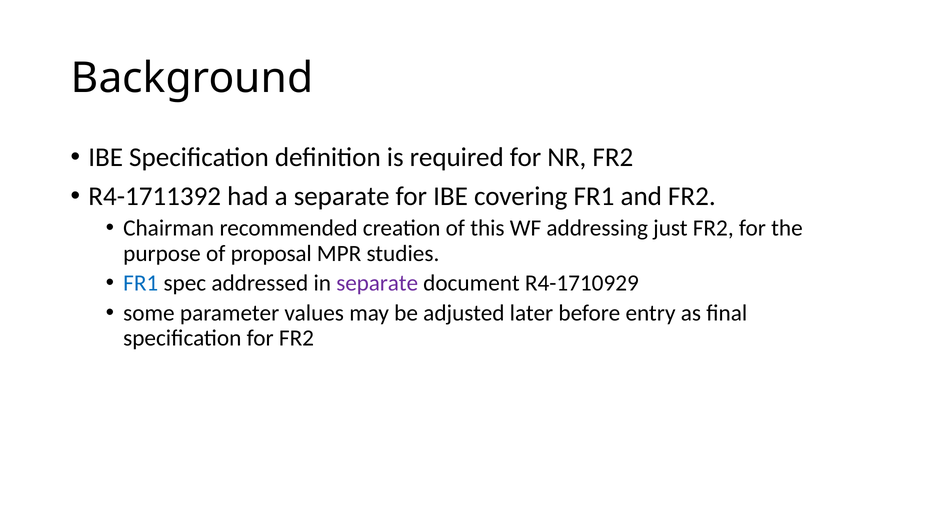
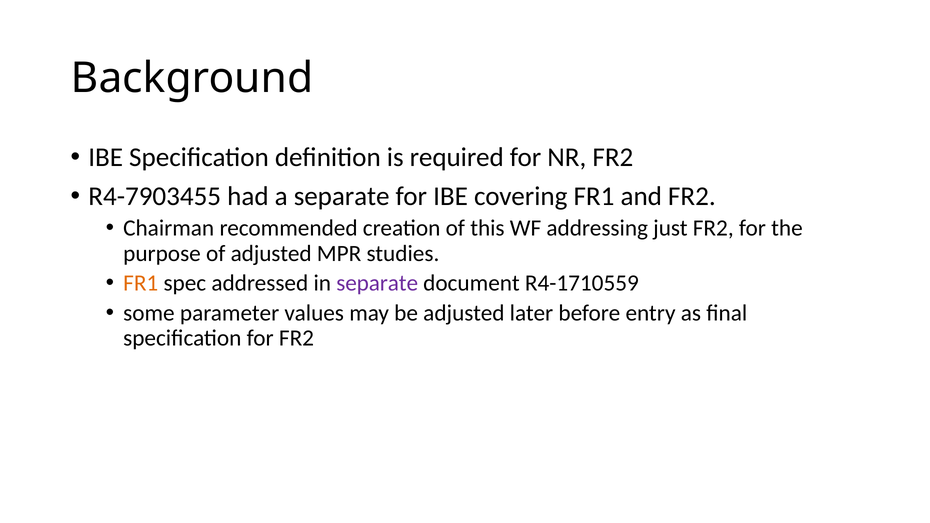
R4-1711392: R4-1711392 -> R4-7903455
of proposal: proposal -> adjusted
FR1 at (141, 283) colour: blue -> orange
R4-1710929: R4-1710929 -> R4-1710559
